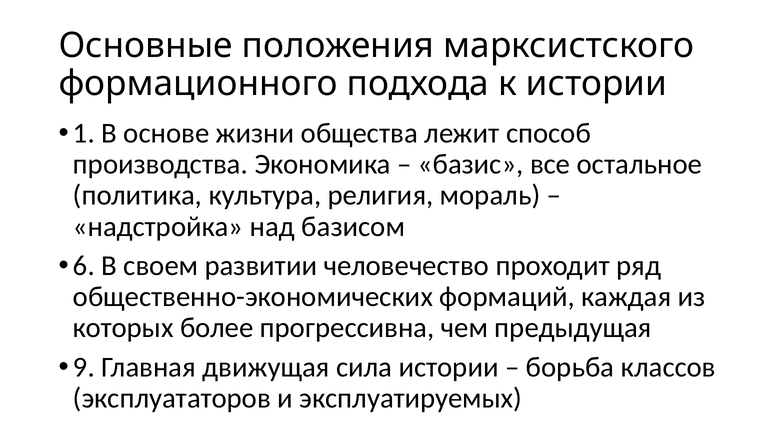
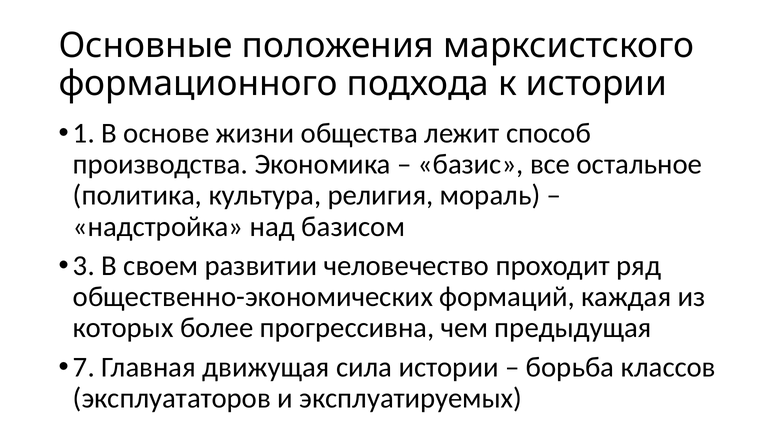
6: 6 -> 3
9: 9 -> 7
